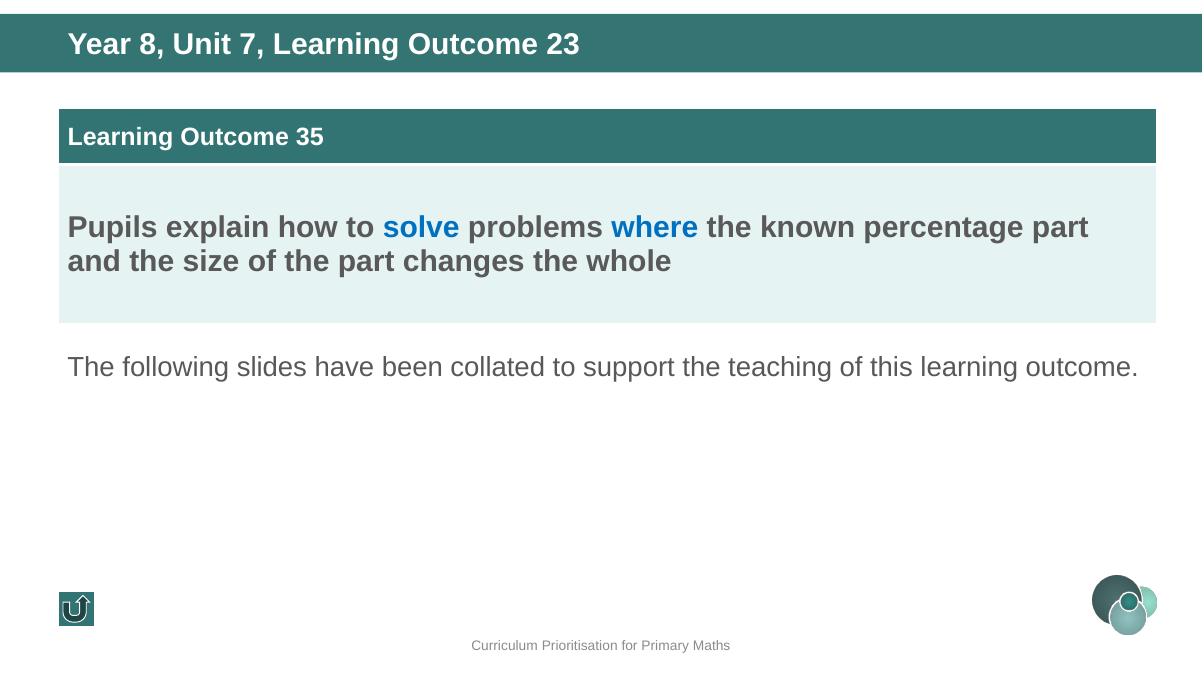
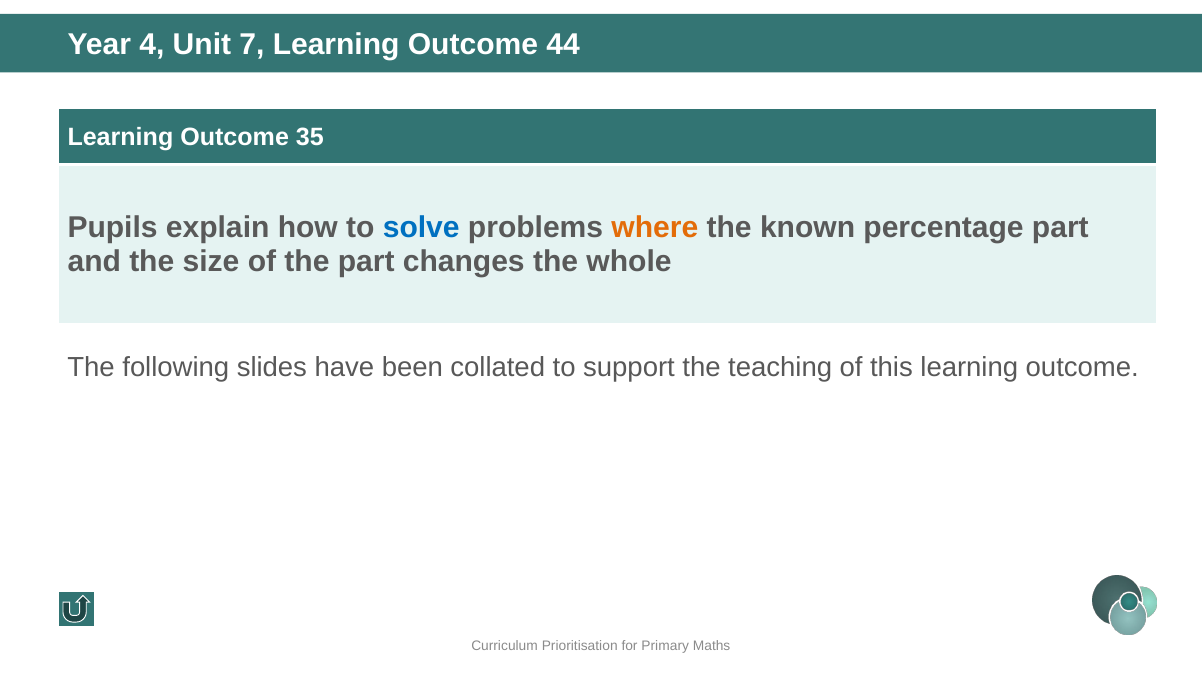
8: 8 -> 4
23: 23 -> 44
where colour: blue -> orange
